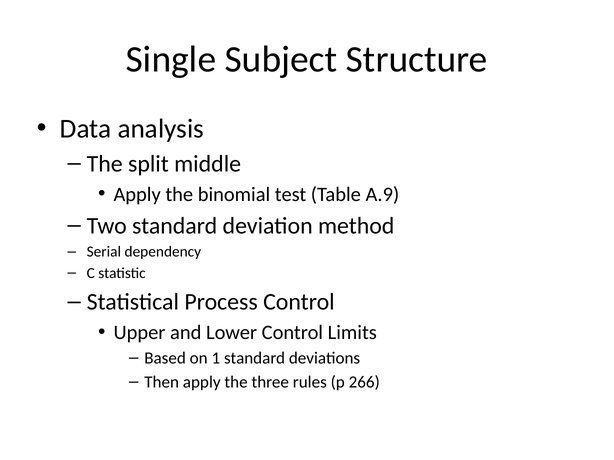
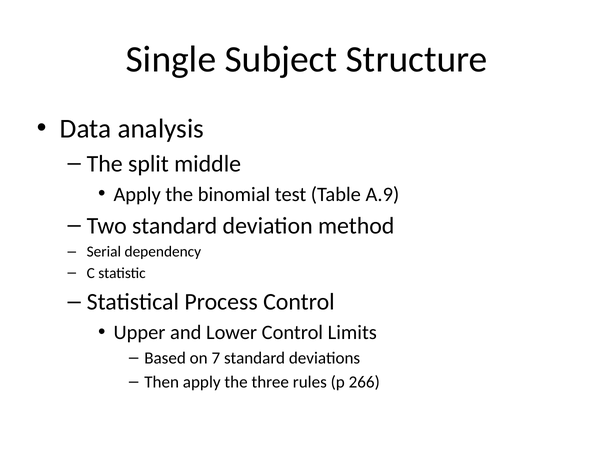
1: 1 -> 7
